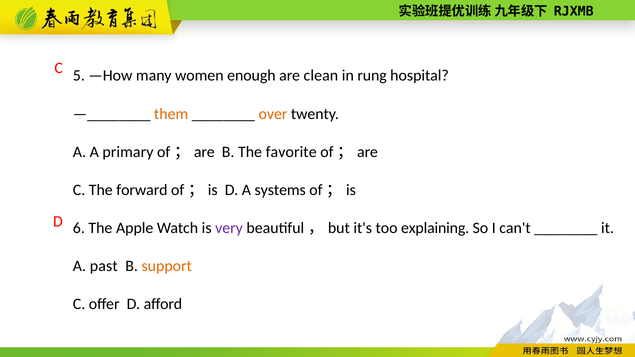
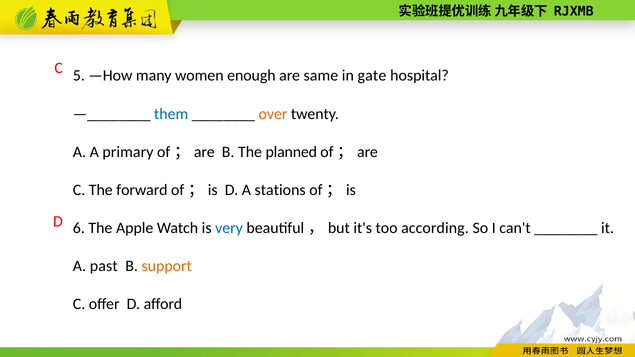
clean: clean -> same
rung: rung -> gate
them colour: orange -> blue
favorite: favorite -> planned
systems: systems -> stations
very colour: purple -> blue
explaining: explaining -> according
